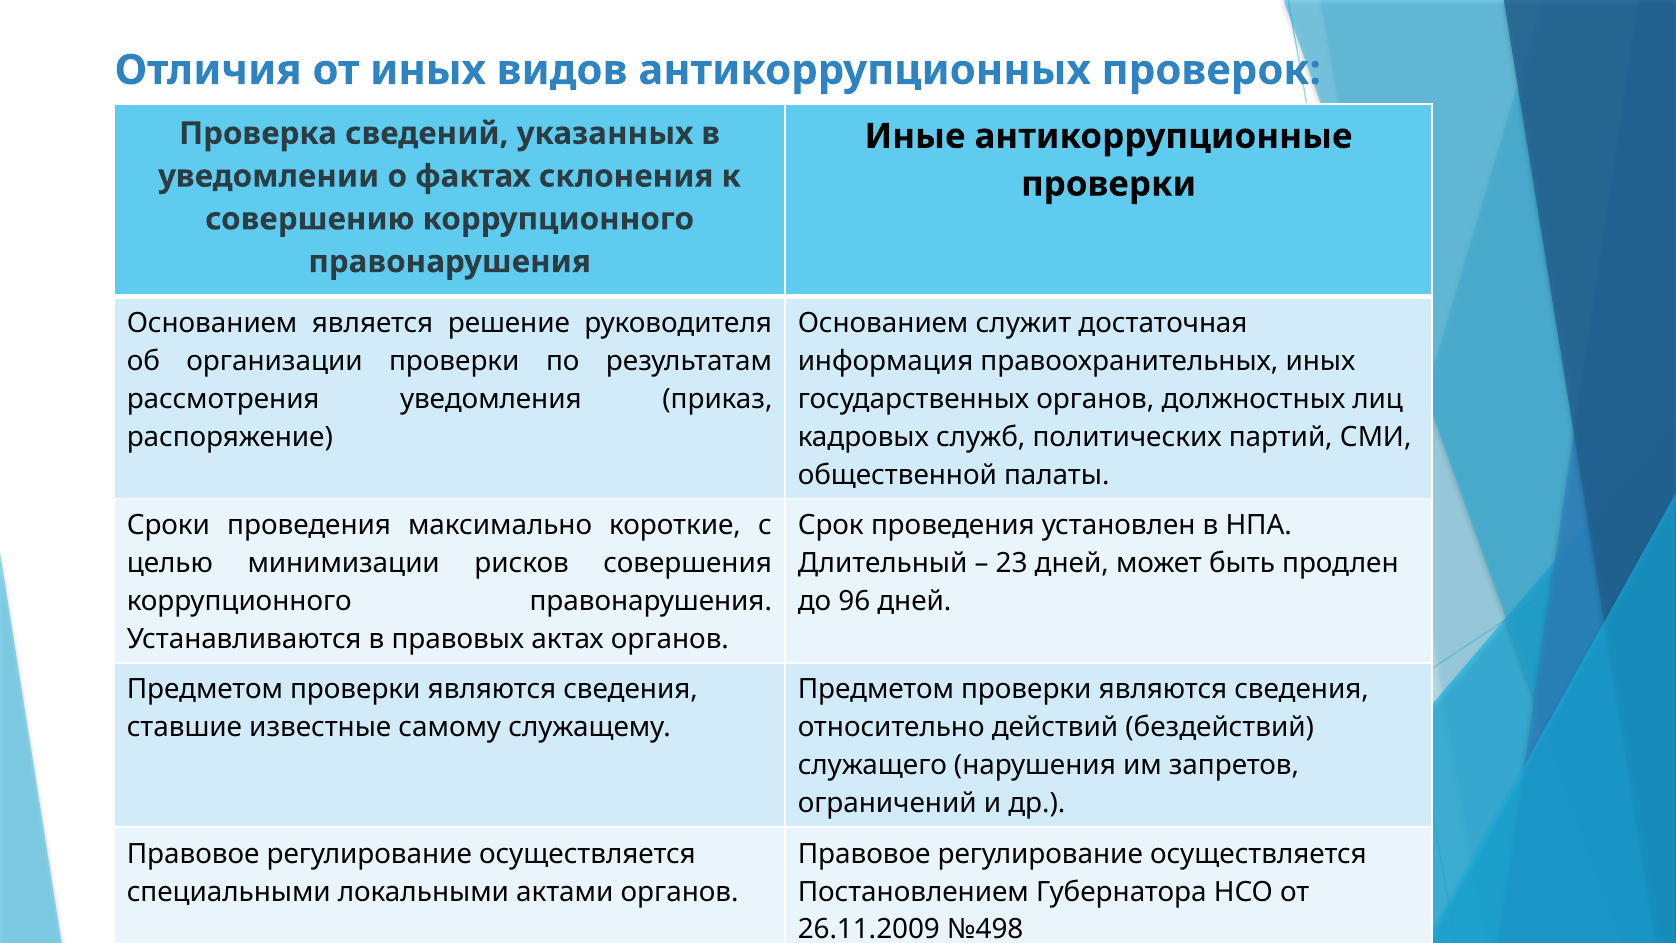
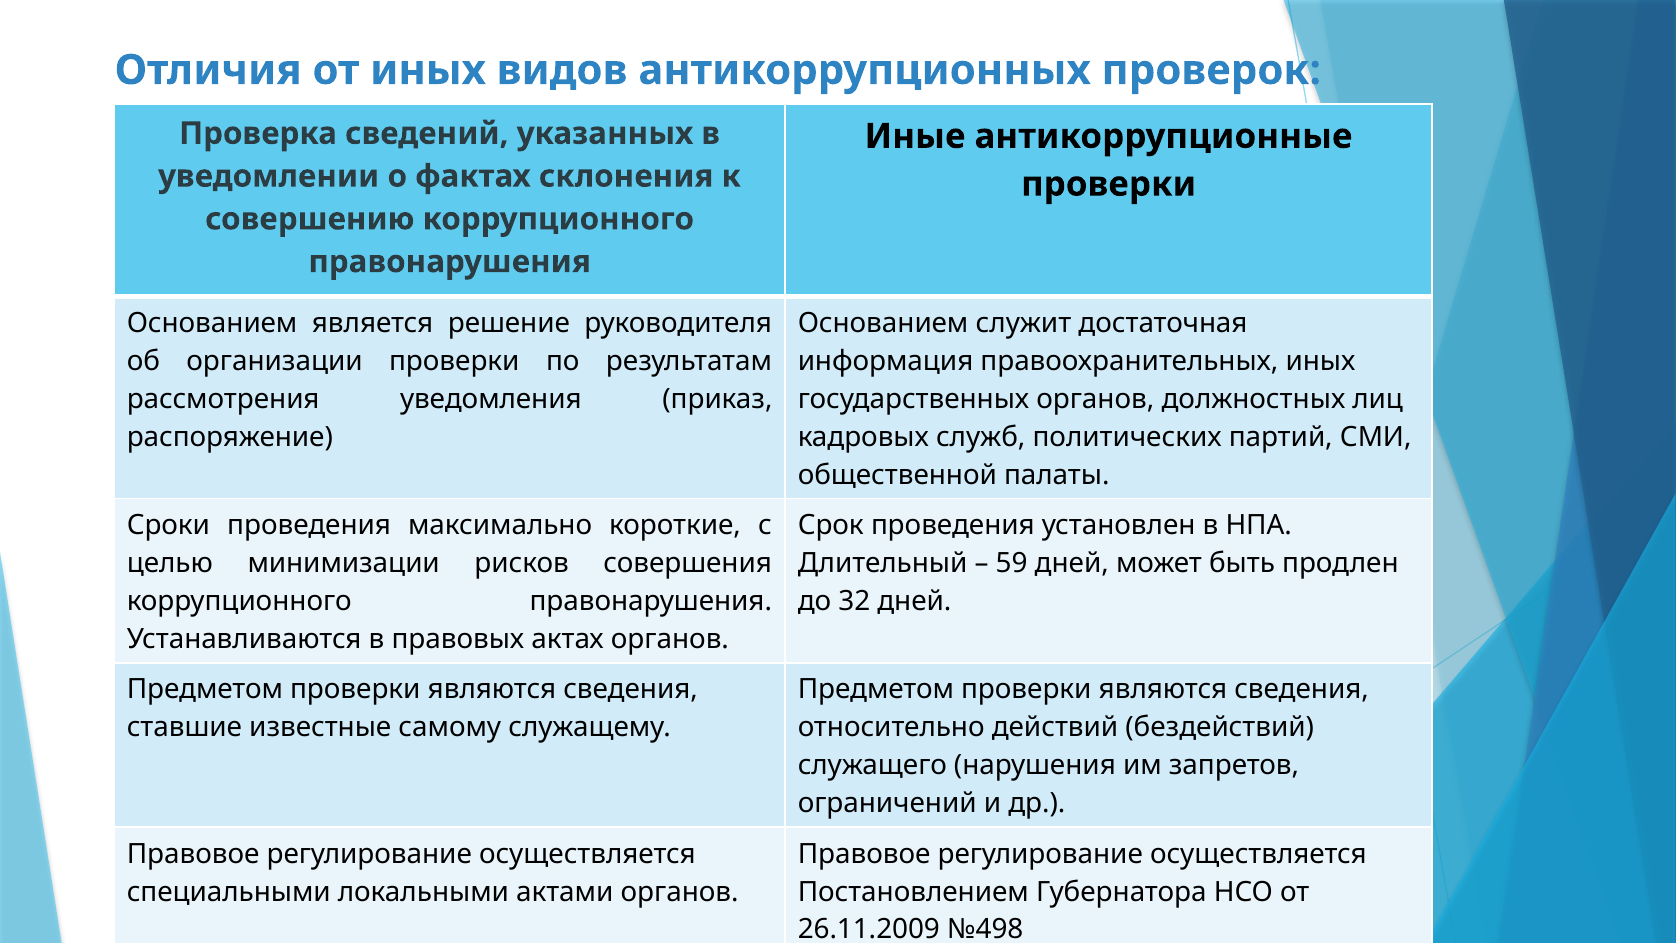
23: 23 -> 59
96: 96 -> 32
